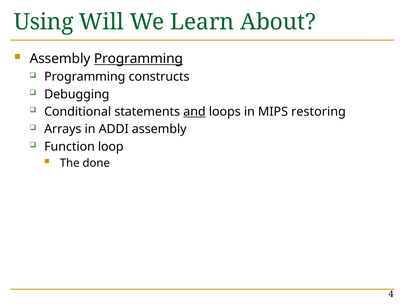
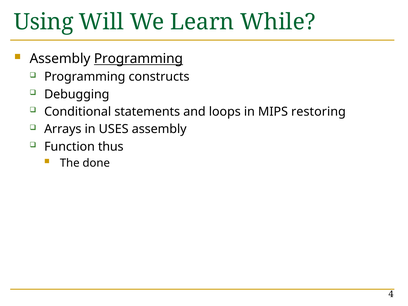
About: About -> While
and underline: present -> none
ADDI: ADDI -> USES
loop: loop -> thus
